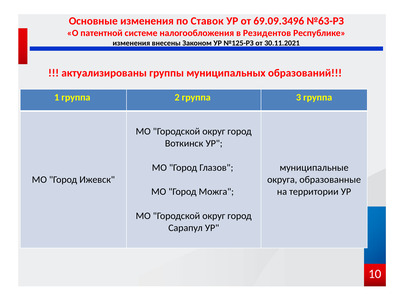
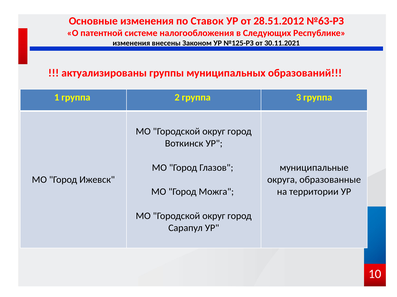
69.09.3496: 69.09.3496 -> 28.51.2012
Резидентов: Резидентов -> Следующих
